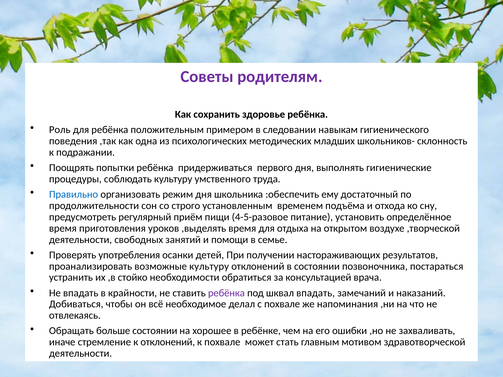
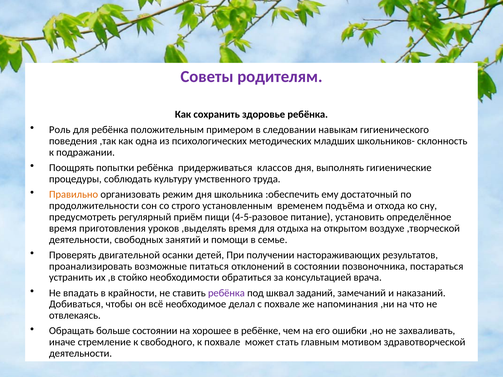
первого: первого -> классов
Правильно colour: blue -> orange
употребления: употребления -> двигательной
возможные культуру: культуру -> питаться
шквал впадать: впадать -> заданий
к отклонений: отклонений -> свободного
